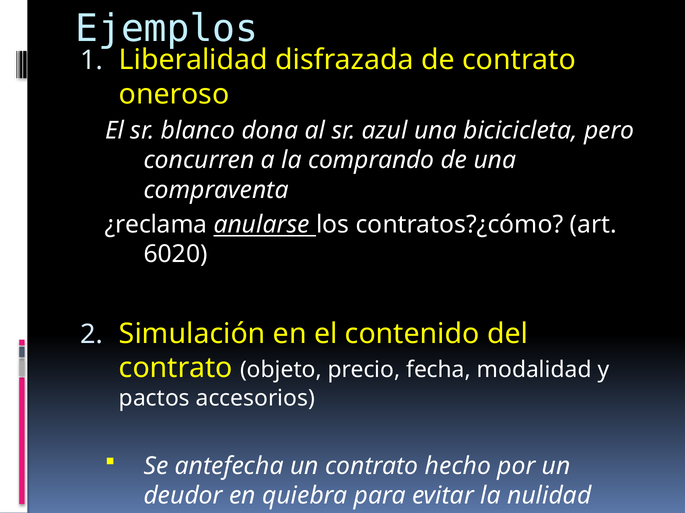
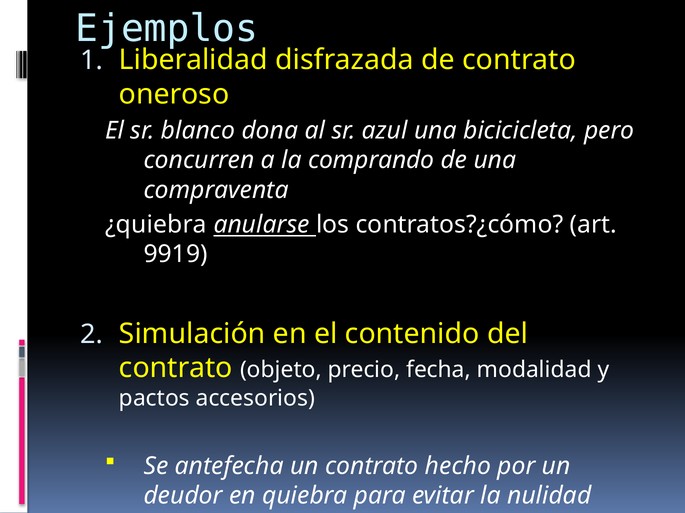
¿reclama: ¿reclama -> ¿quiebra
6020: 6020 -> 9919
